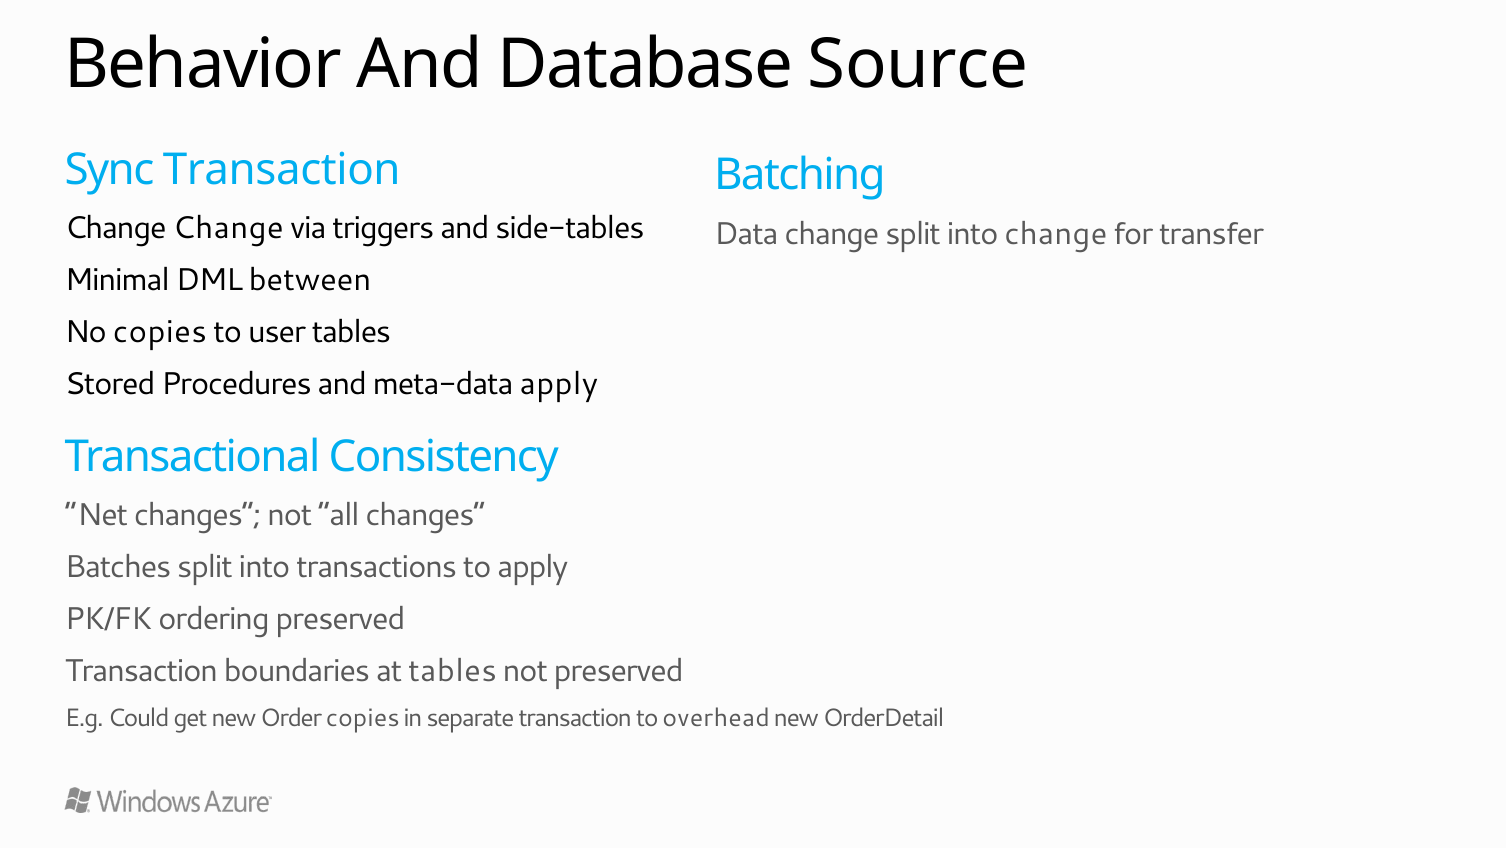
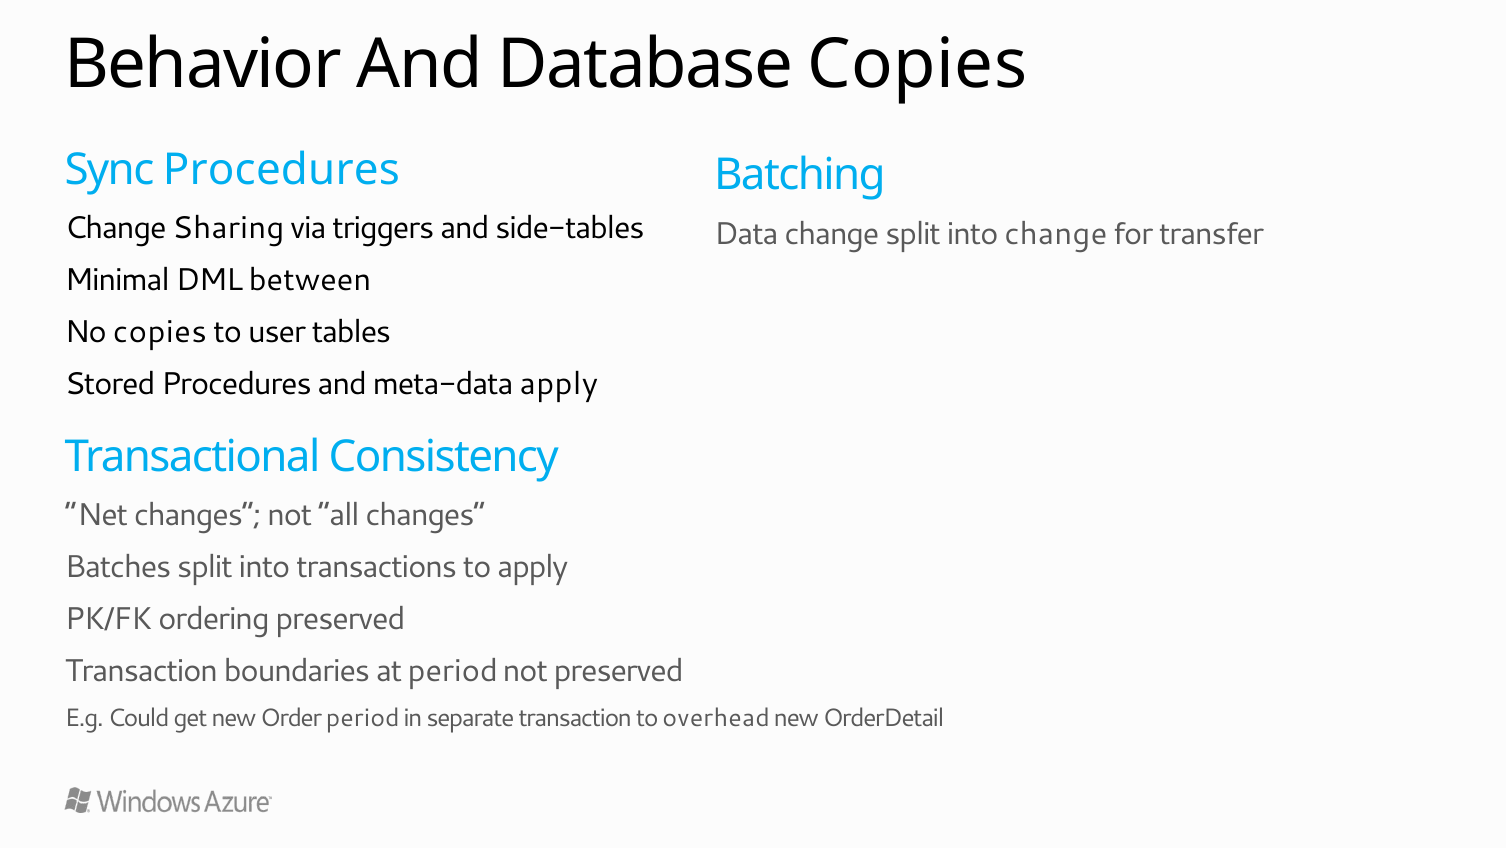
Database Source: Source -> Copies
Sync Transaction: Transaction -> Procedures
Change Change: Change -> Sharing
at tables: tables -> period
Order copies: copies -> period
